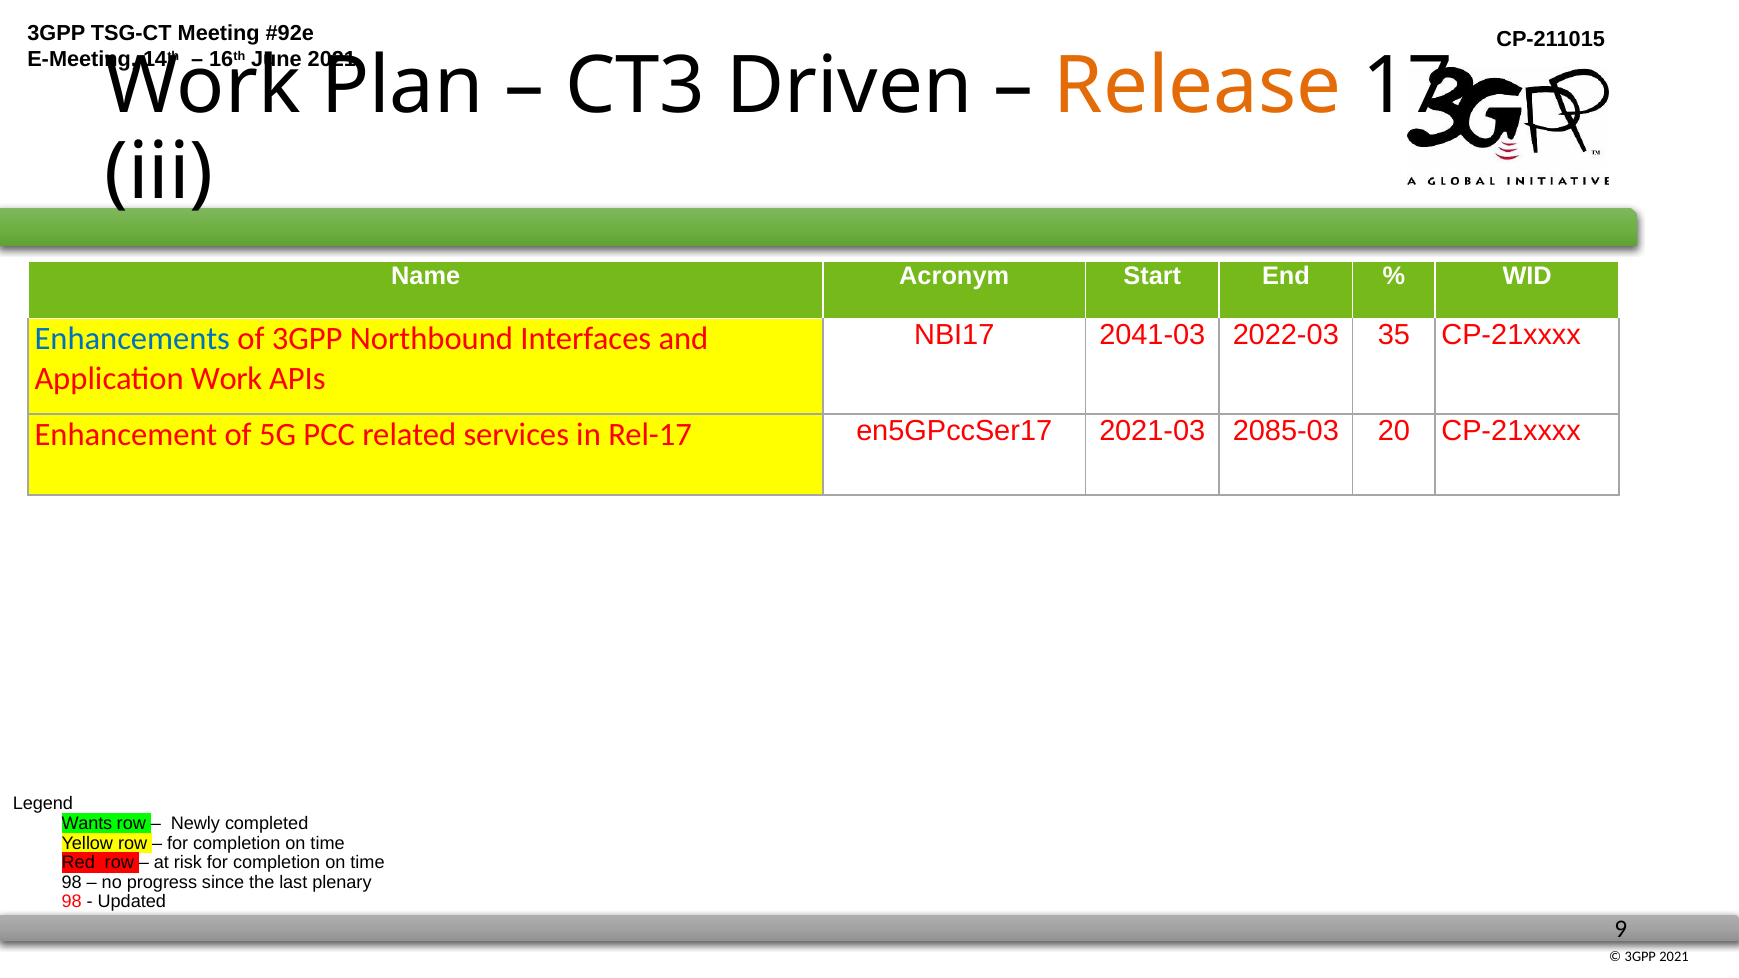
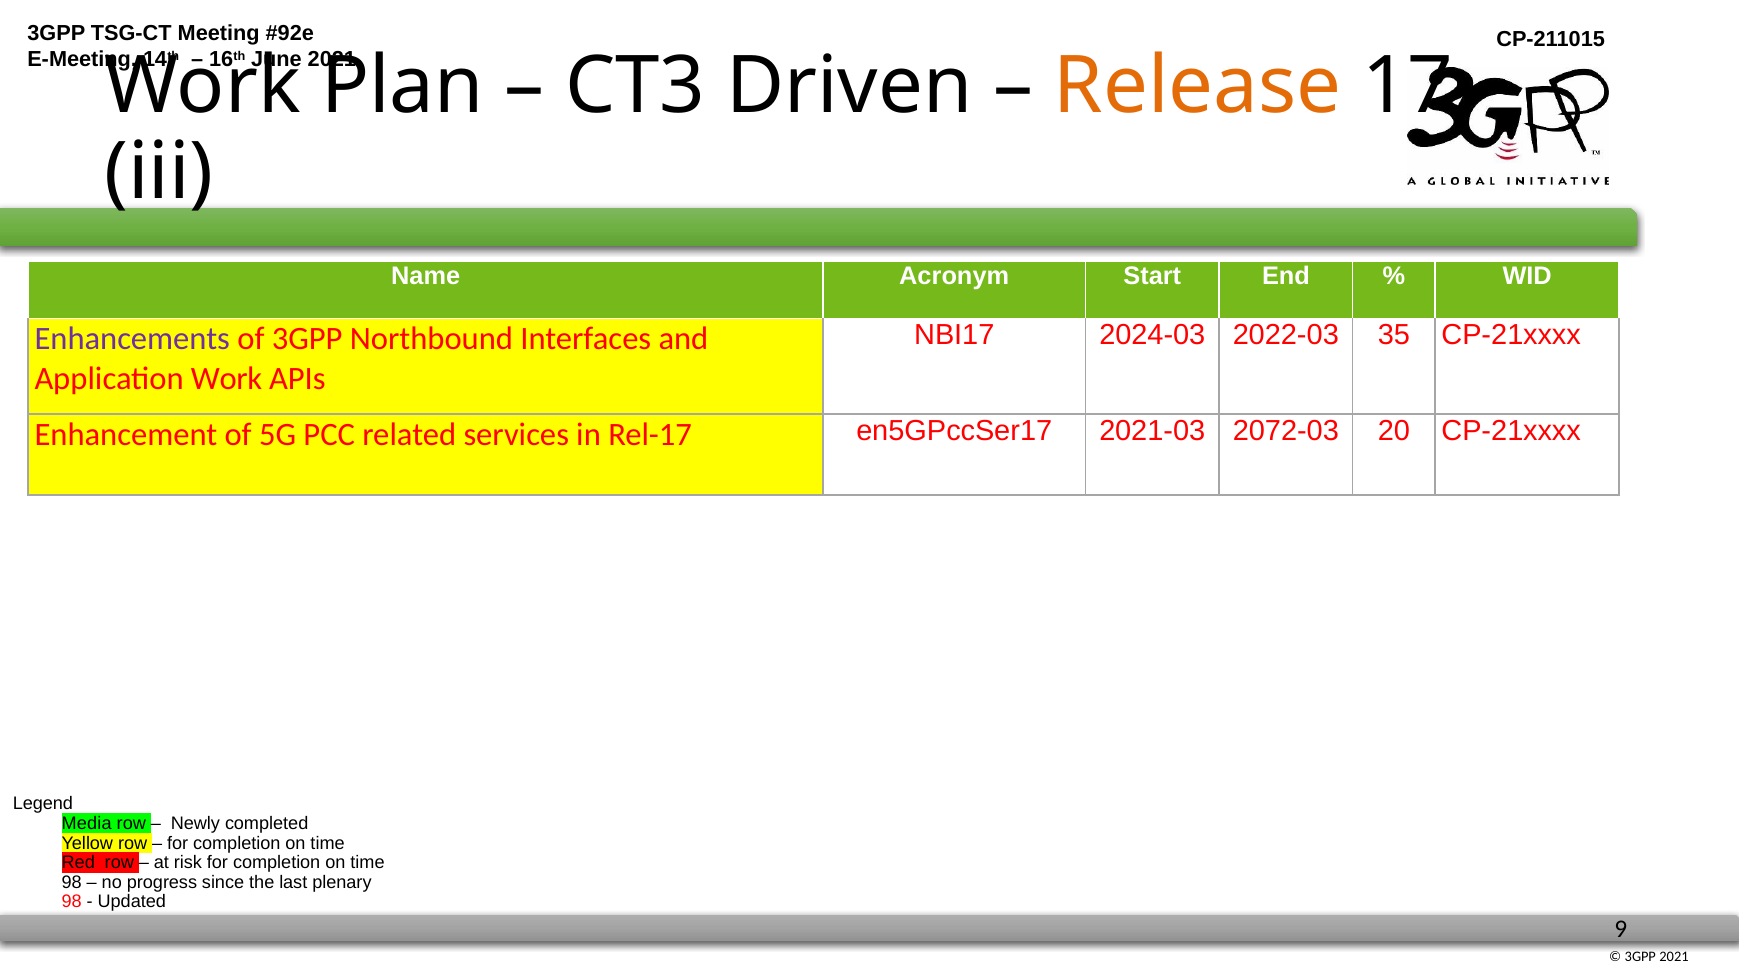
2041-03: 2041-03 -> 2024-03
Enhancements colour: blue -> purple
2085-03: 2085-03 -> 2072-03
Wants: Wants -> Media
